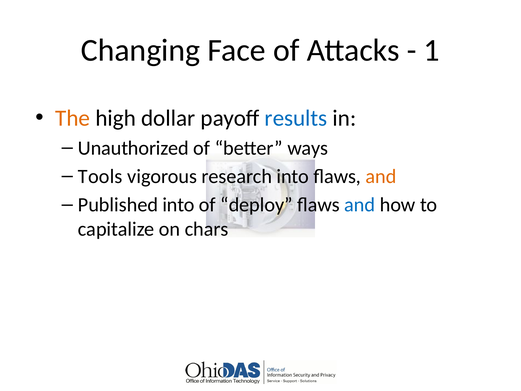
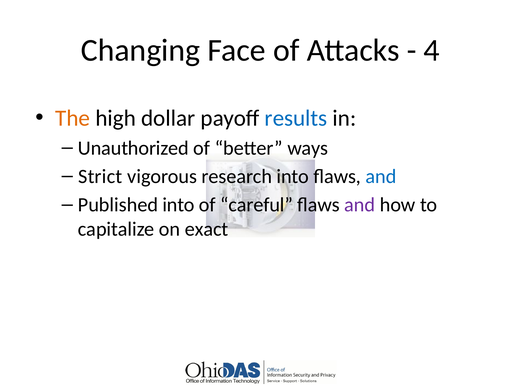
1: 1 -> 4
Tools: Tools -> Strict
and at (381, 176) colour: orange -> blue
deploy: deploy -> careful
and at (360, 205) colour: blue -> purple
chars: chars -> exact
